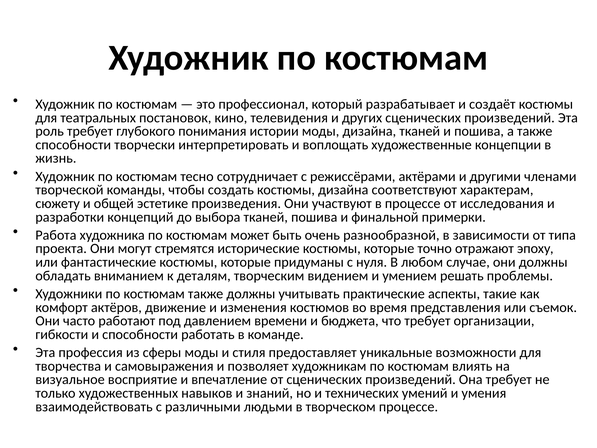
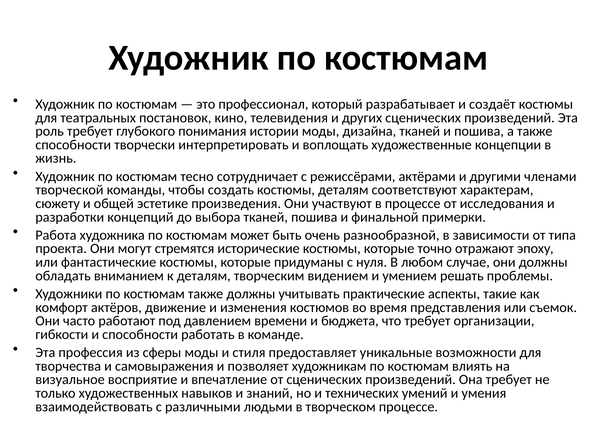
костюмы дизайна: дизайна -> деталям
